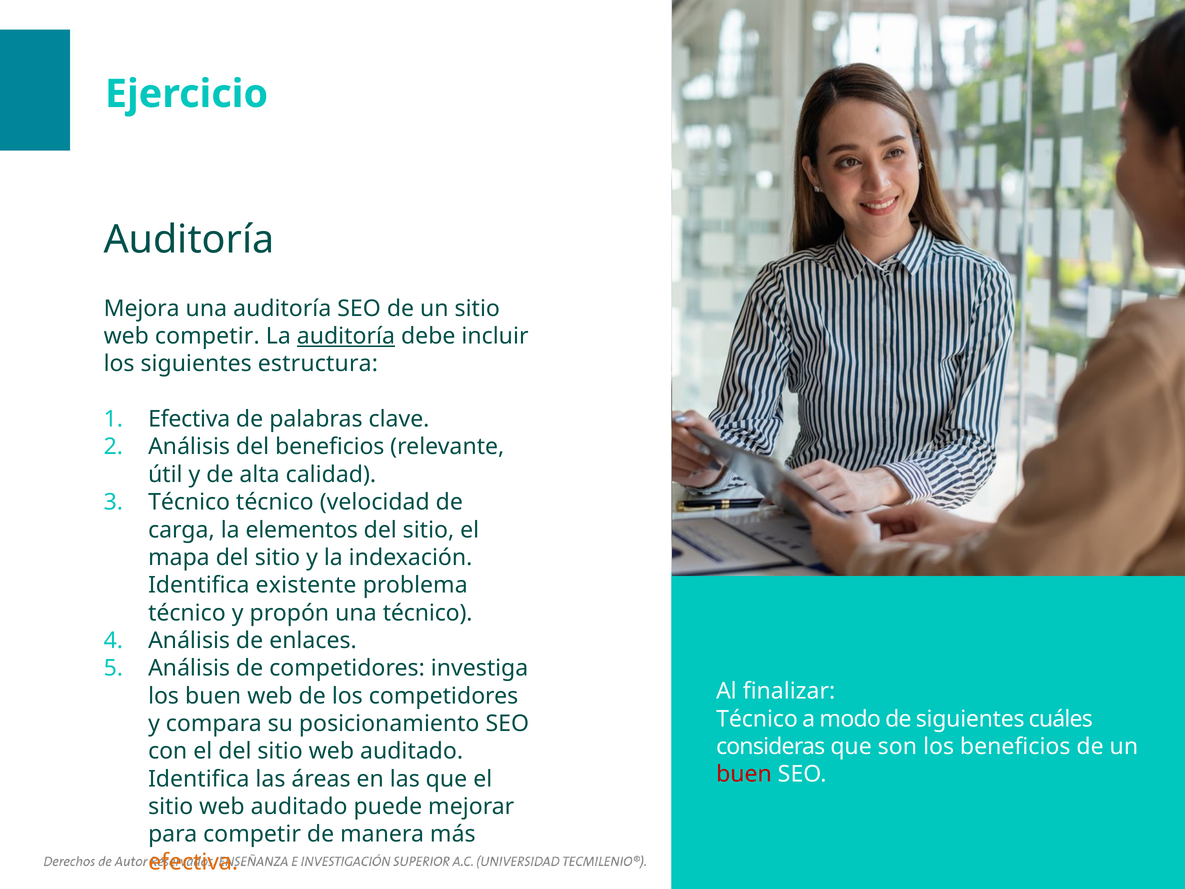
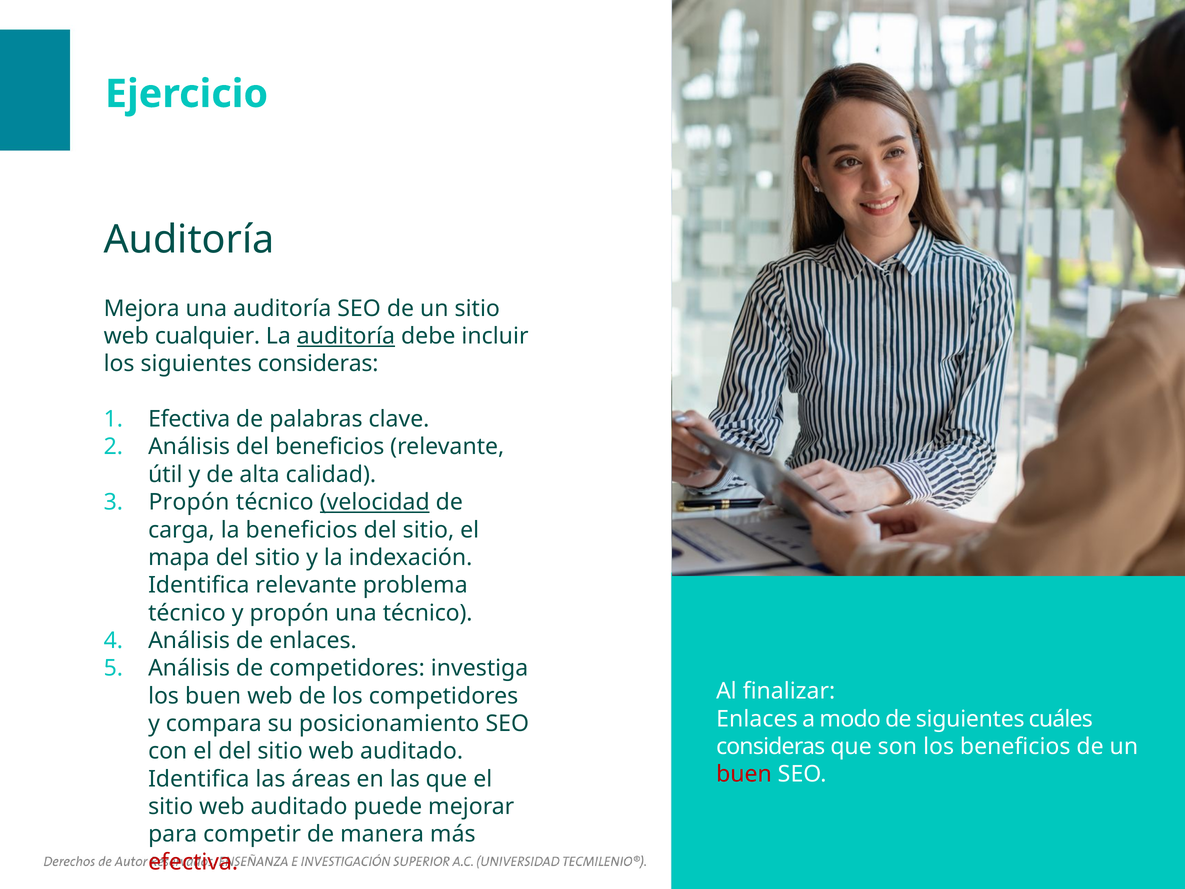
web competir: competir -> cualquier
siguientes estructura: estructura -> consideras
Técnico at (189, 502): Técnico -> Propón
velocidad underline: none -> present
la elementos: elementos -> beneficios
Identifica existente: existente -> relevante
Técnico at (757, 719): Técnico -> Enlaces
efectiva at (193, 862) colour: orange -> red
